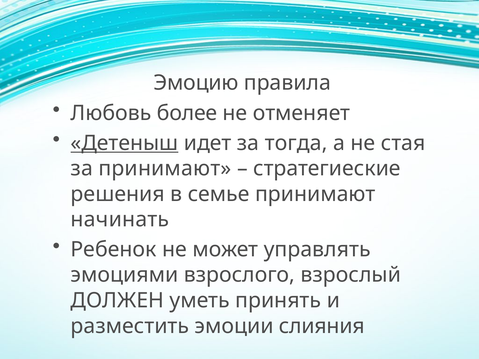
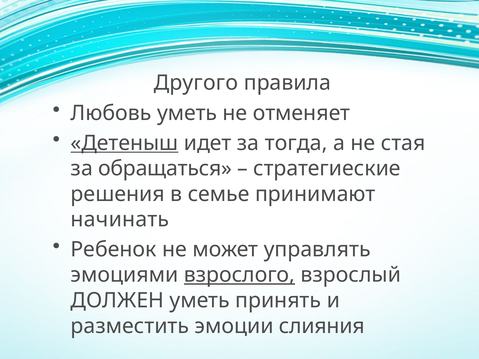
Эмоцию: Эмоцию -> Другого
Любовь более: более -> уметь
за принимают: принимают -> обращаться
взрослого underline: none -> present
